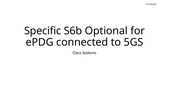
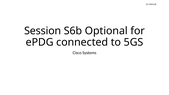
Specific: Specific -> Session
